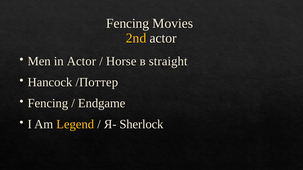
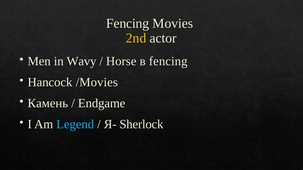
in Actor: Actor -> Wavy
в straight: straight -> fencing
/Поттер: /Поттер -> /Movies
Fencing at (48, 104): Fencing -> Камень
Legend colour: yellow -> light blue
